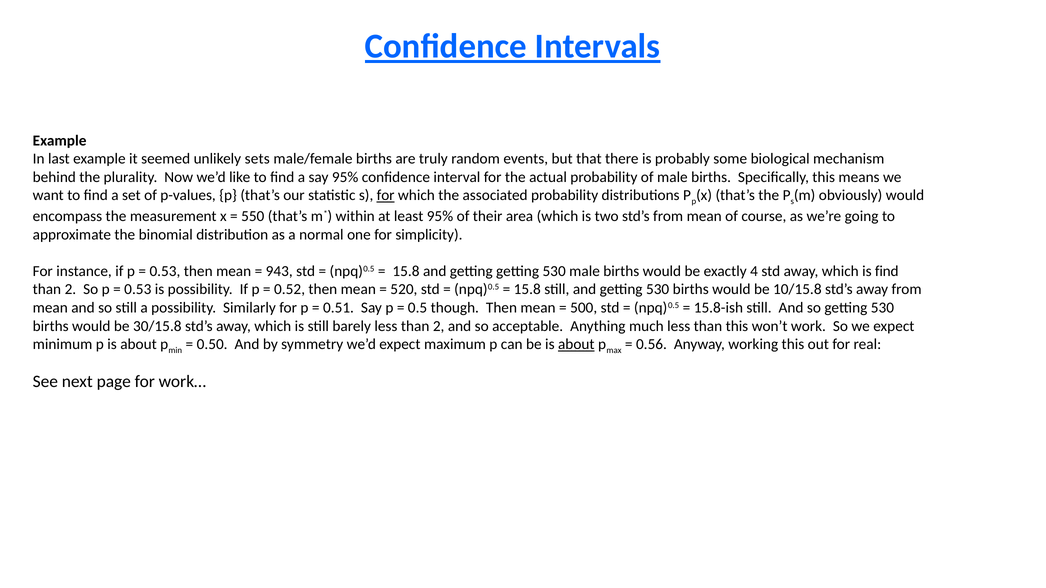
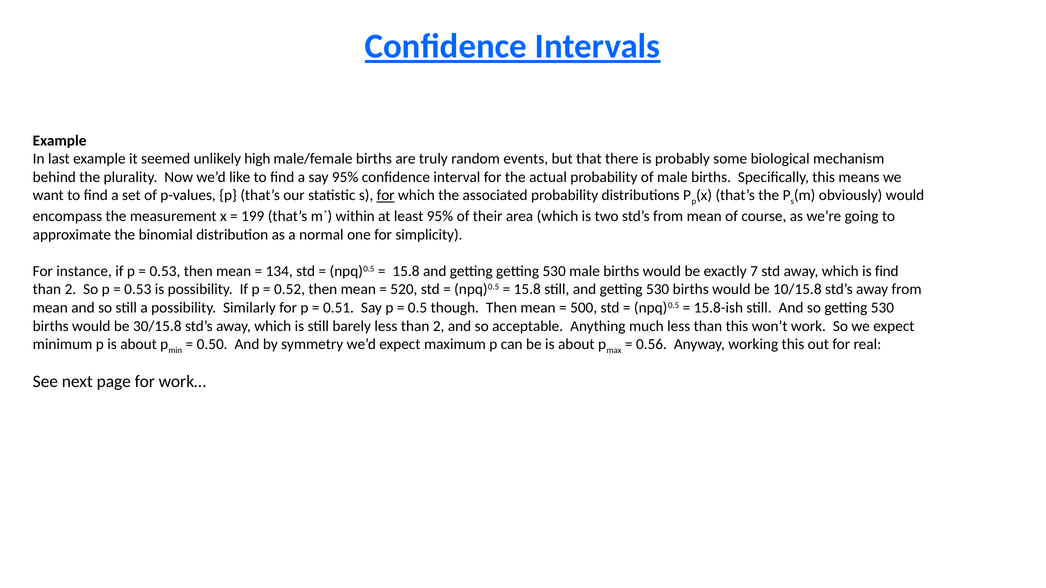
sets: sets -> high
550: 550 -> 199
943: 943 -> 134
4: 4 -> 7
about at (576, 345) underline: present -> none
